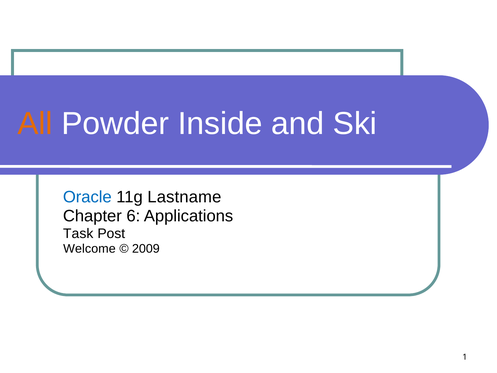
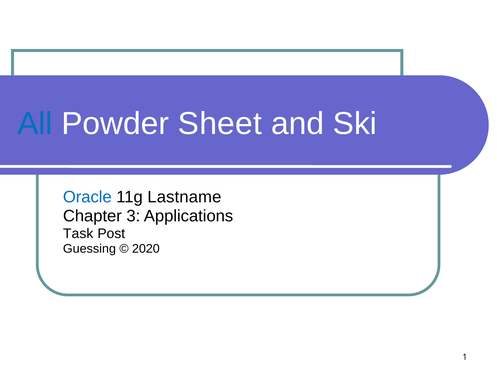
All colour: orange -> blue
Inside: Inside -> Sheet
6: 6 -> 3
Welcome: Welcome -> Guessing
2009: 2009 -> 2020
